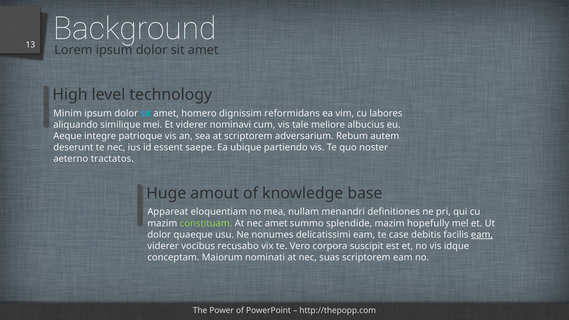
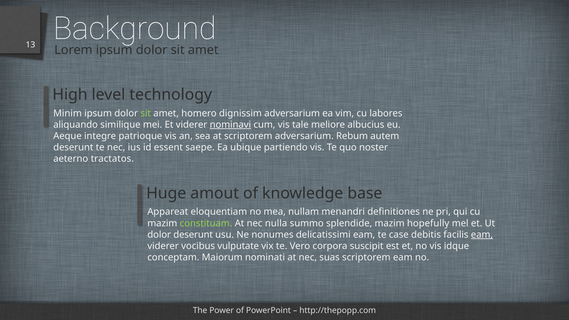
sit at (146, 113) colour: light blue -> light green
dignissim reformidans: reformidans -> adversarium
nominavi underline: none -> present
nec amet: amet -> nulla
dolor quaeque: quaeque -> deserunt
recusabo: recusabo -> vulputate
